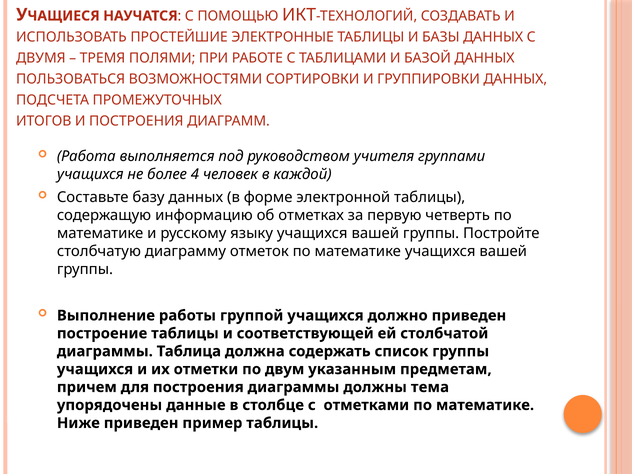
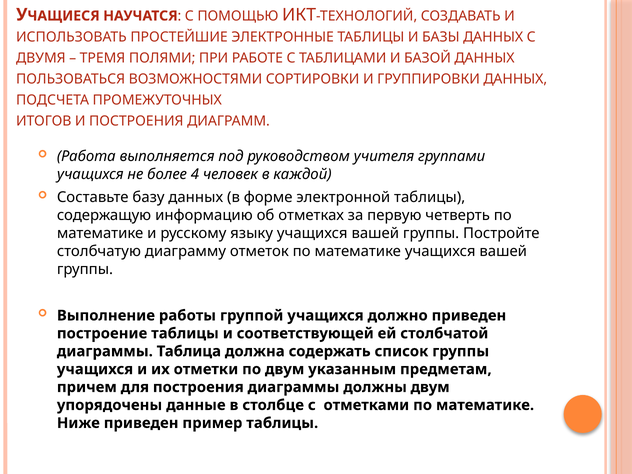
должны тема: тема -> двум
